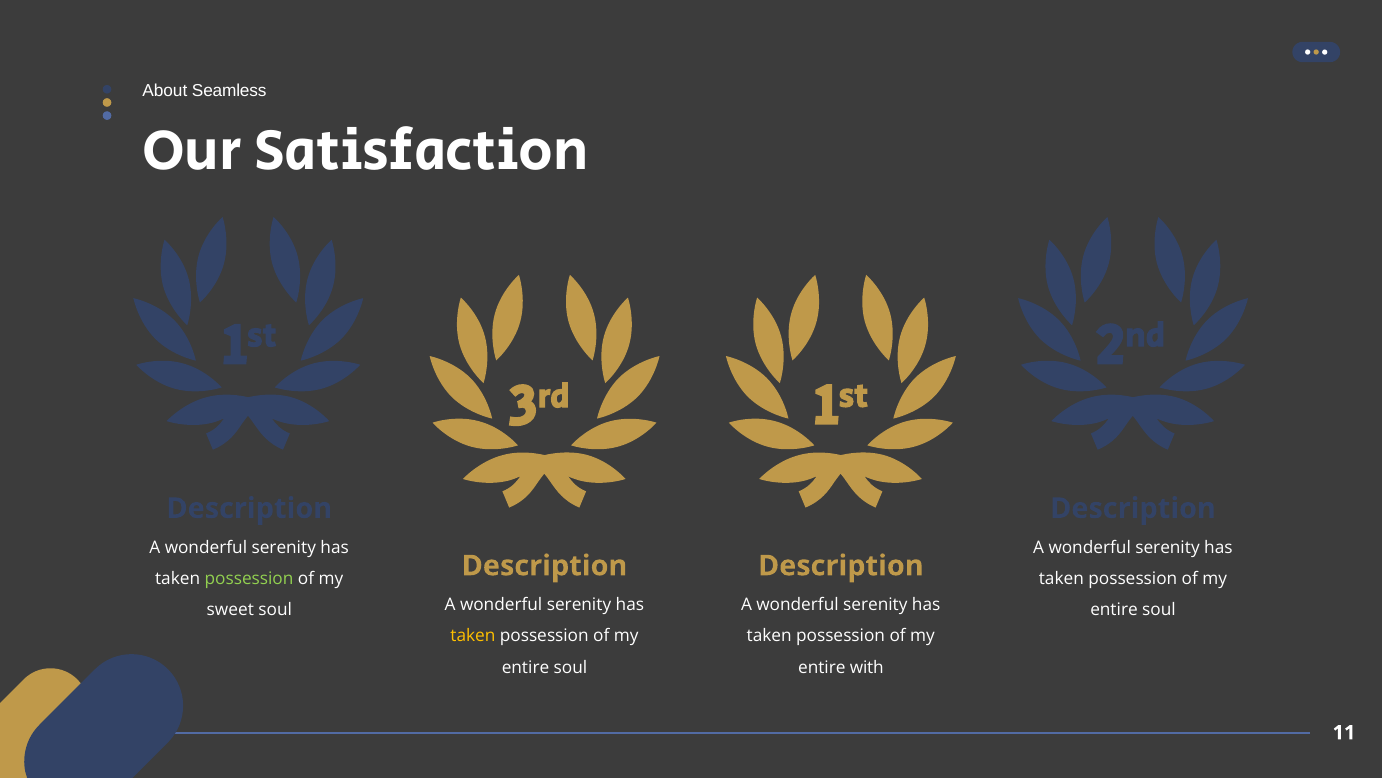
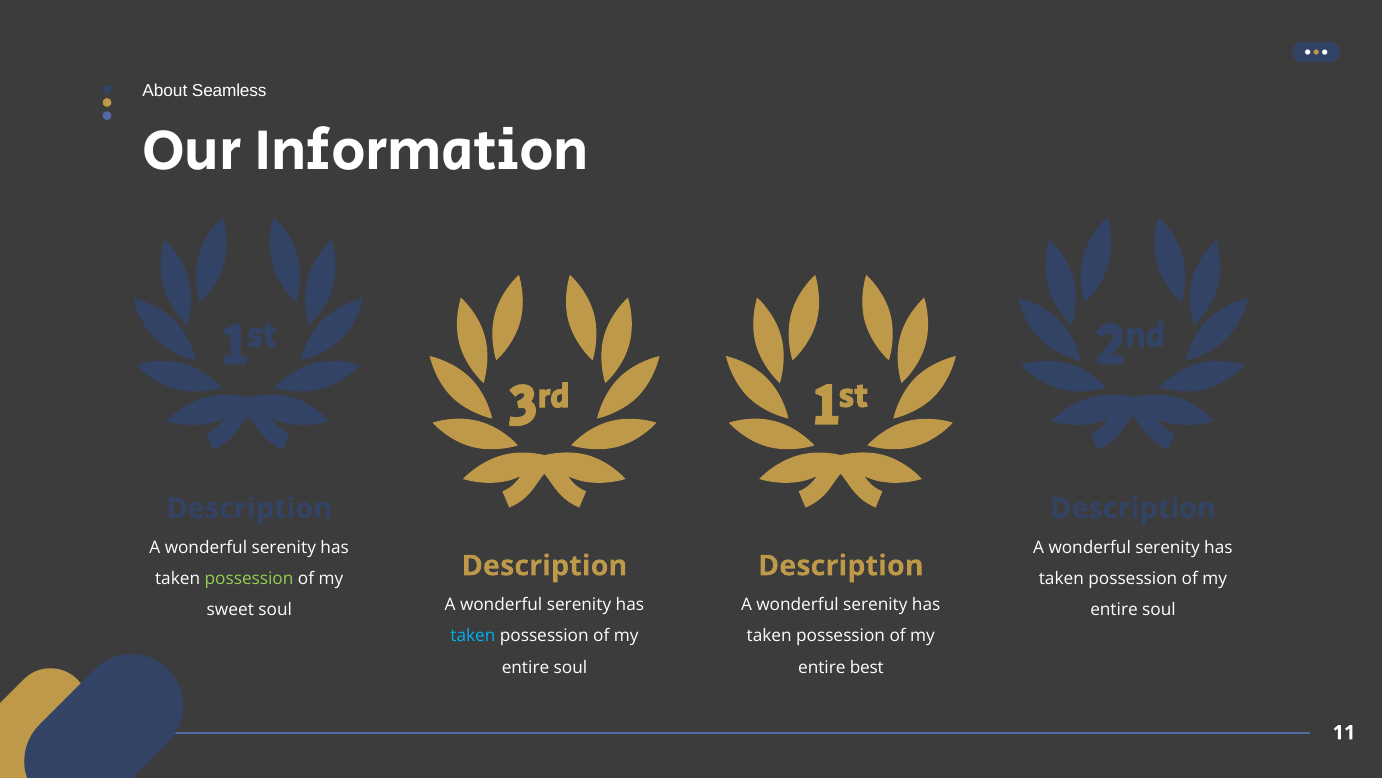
Satisfaction: Satisfaction -> Information
taken at (473, 636) colour: yellow -> light blue
with: with -> best
